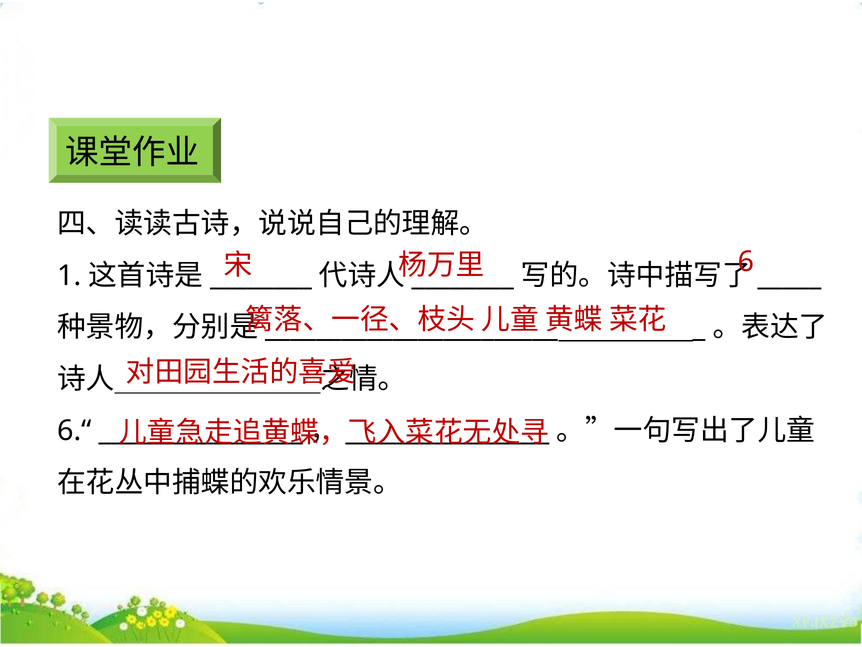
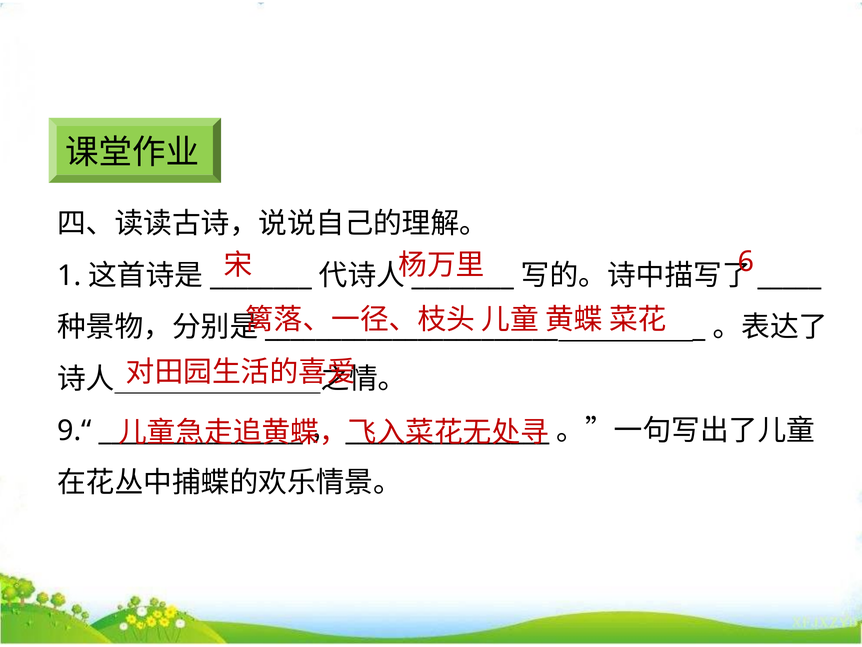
6.“: 6.“ -> 9.“
